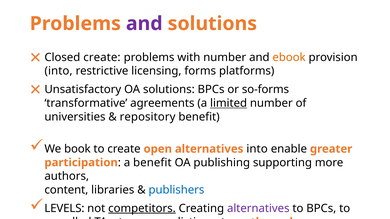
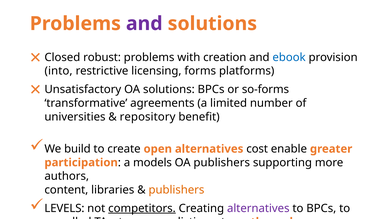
Closed create: create -> robust
with number: number -> creation
ebook colour: orange -> blue
limited underline: present -> none
book: book -> build
alternatives into: into -> cost
a benefit: benefit -> models
OA publishing: publishing -> publishers
publishers at (176, 190) colour: blue -> orange
